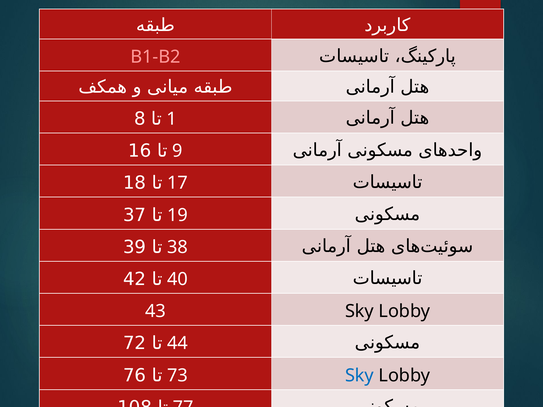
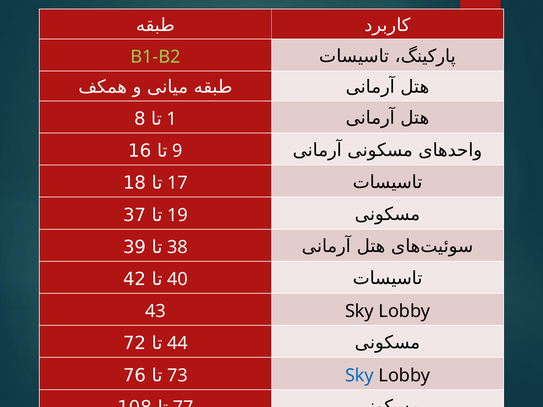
B1-B2 colour: pink -> light green
